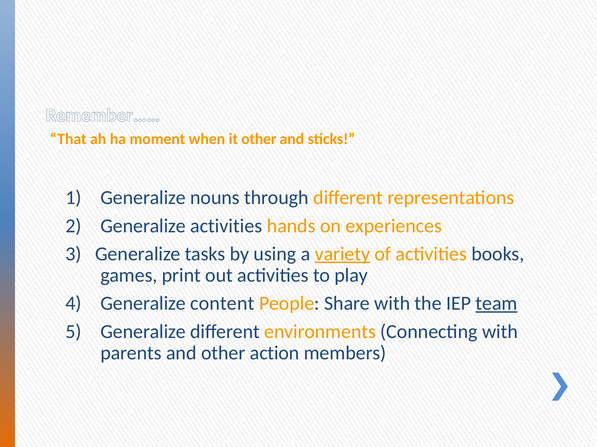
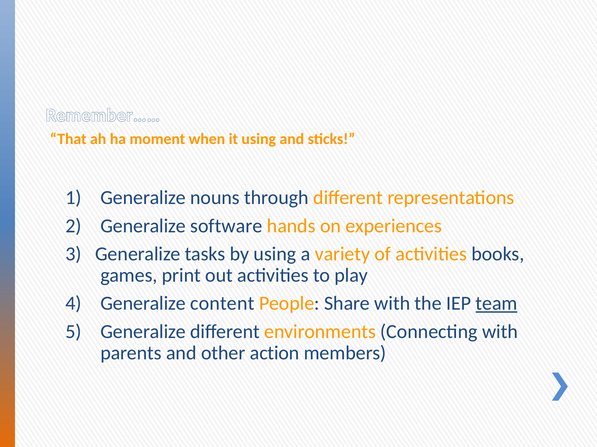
it other: other -> using
Generalize activities: activities -> software
variety underline: present -> none
